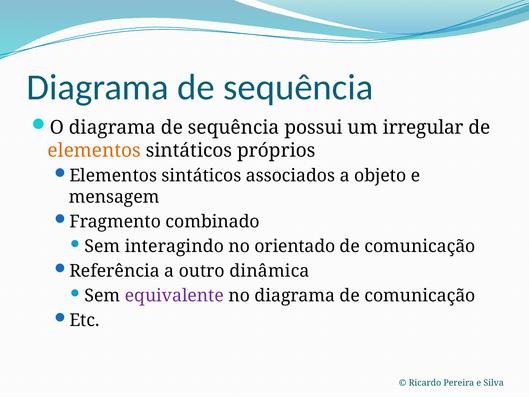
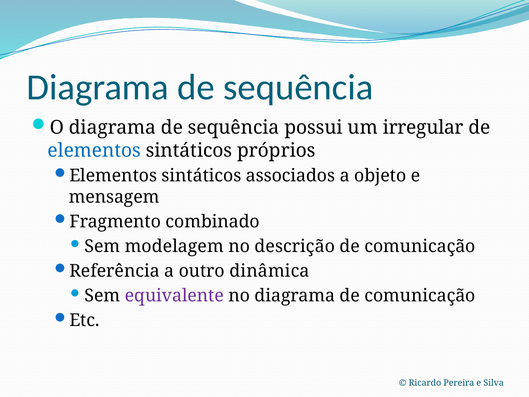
elementos at (94, 150) colour: orange -> blue
interagindo: interagindo -> modelagem
orientado: orientado -> descrição
